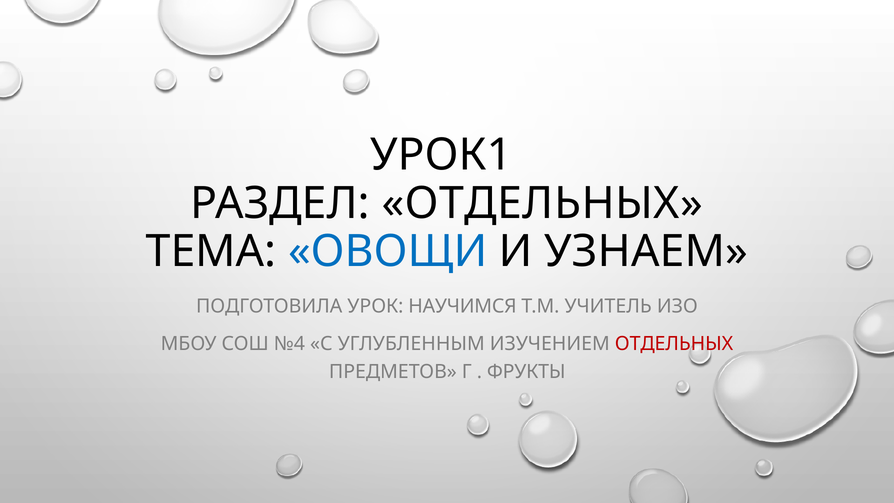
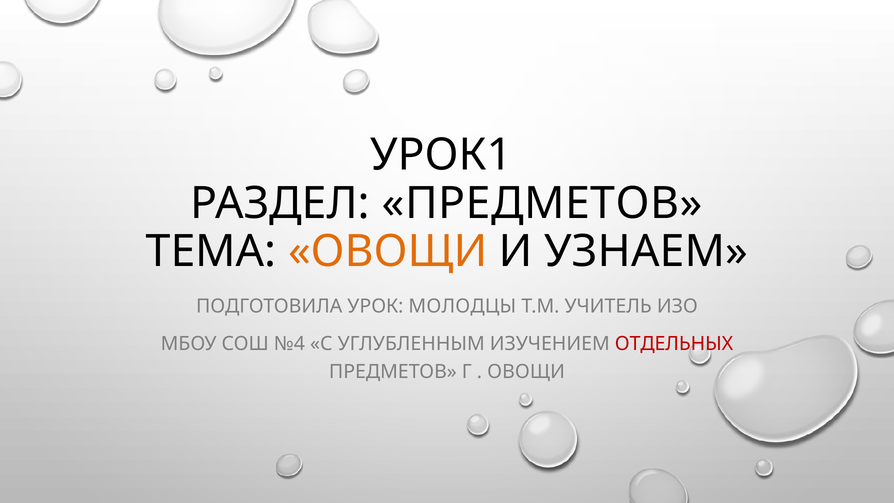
РАЗДЕЛ ОТДЕЛЬНЫХ: ОТДЕЛЬНЫХ -> ПРЕДМЕТОВ
ОВОЩИ at (388, 252) colour: blue -> orange
НАУЧИМСЯ: НАУЧИМСЯ -> МОЛОДЦЫ
ФРУКТЫ at (526, 372): ФРУКТЫ -> ОВОЩИ
